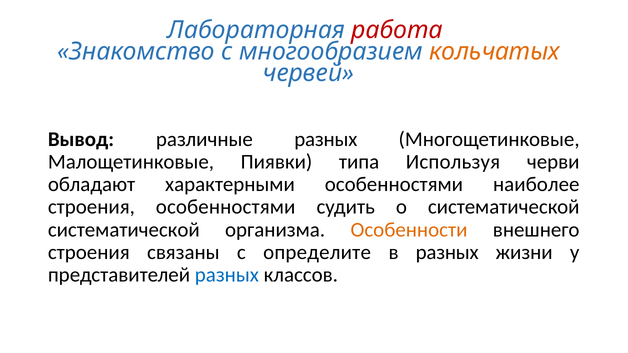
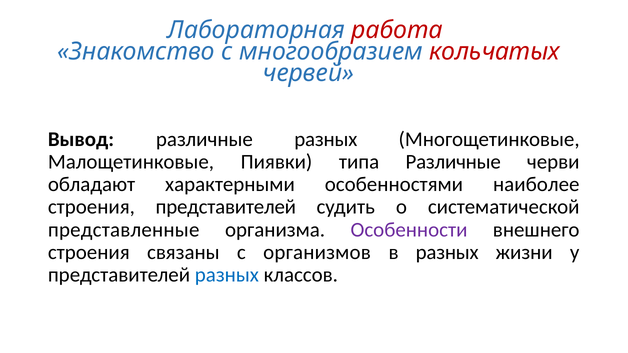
кольчатых colour: orange -> red
типа Используя: Используя -> Различные
строения особенностями: особенностями -> представителей
систематической at (124, 230): систематической -> представленные
Особенности colour: orange -> purple
определите: определите -> организмов
